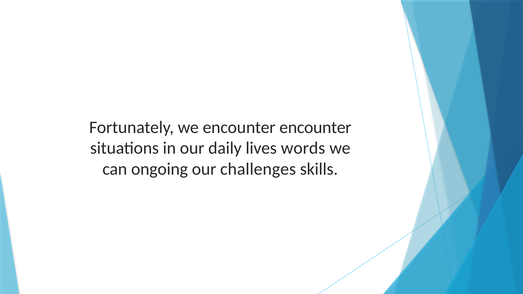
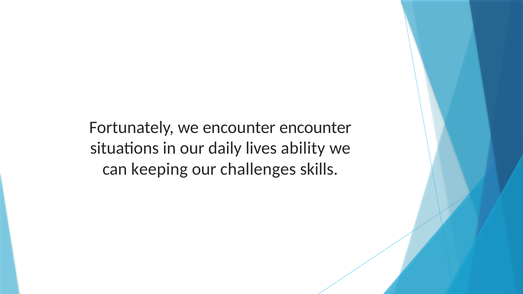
words: words -> ability
ongoing: ongoing -> keeping
